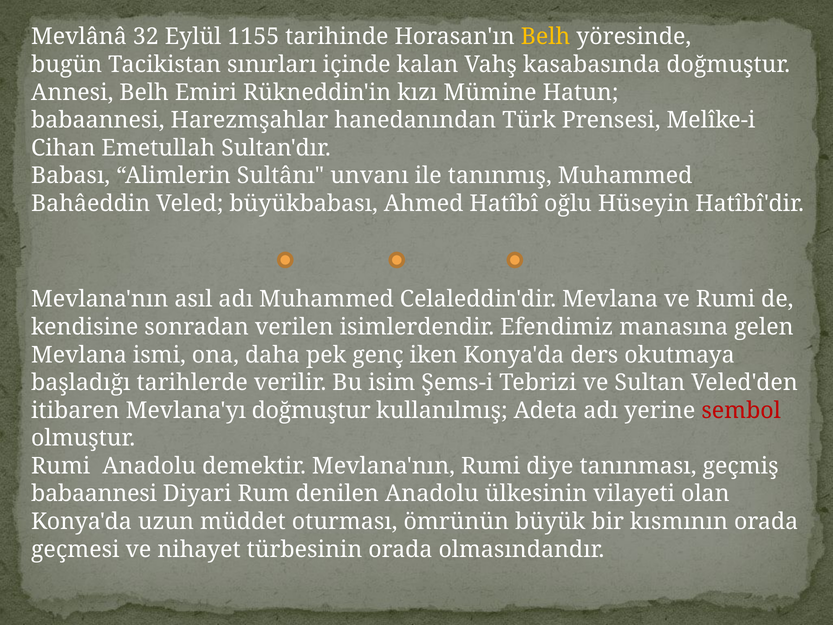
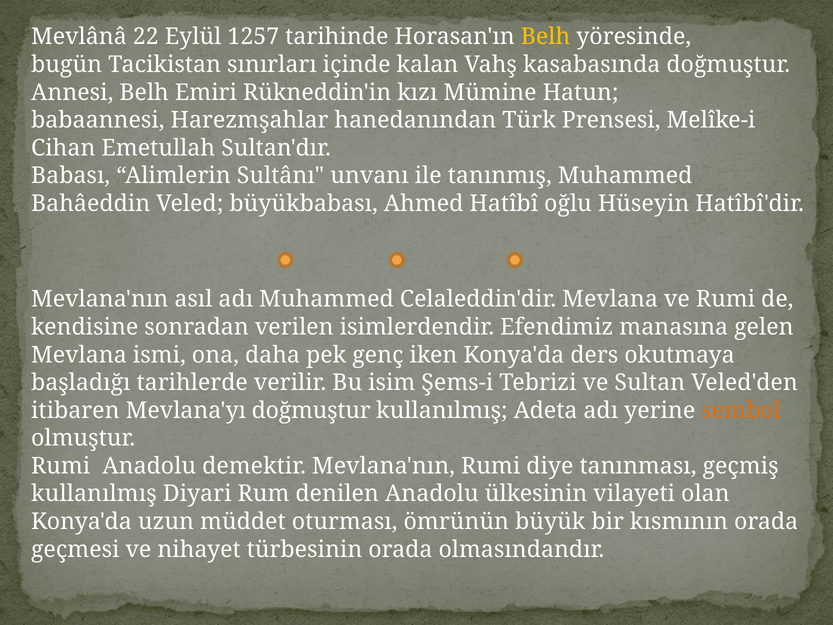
32: 32 -> 22
1155: 1155 -> 1257
sembol colour: red -> orange
babaannesi at (94, 494): babaannesi -> kullanılmış
